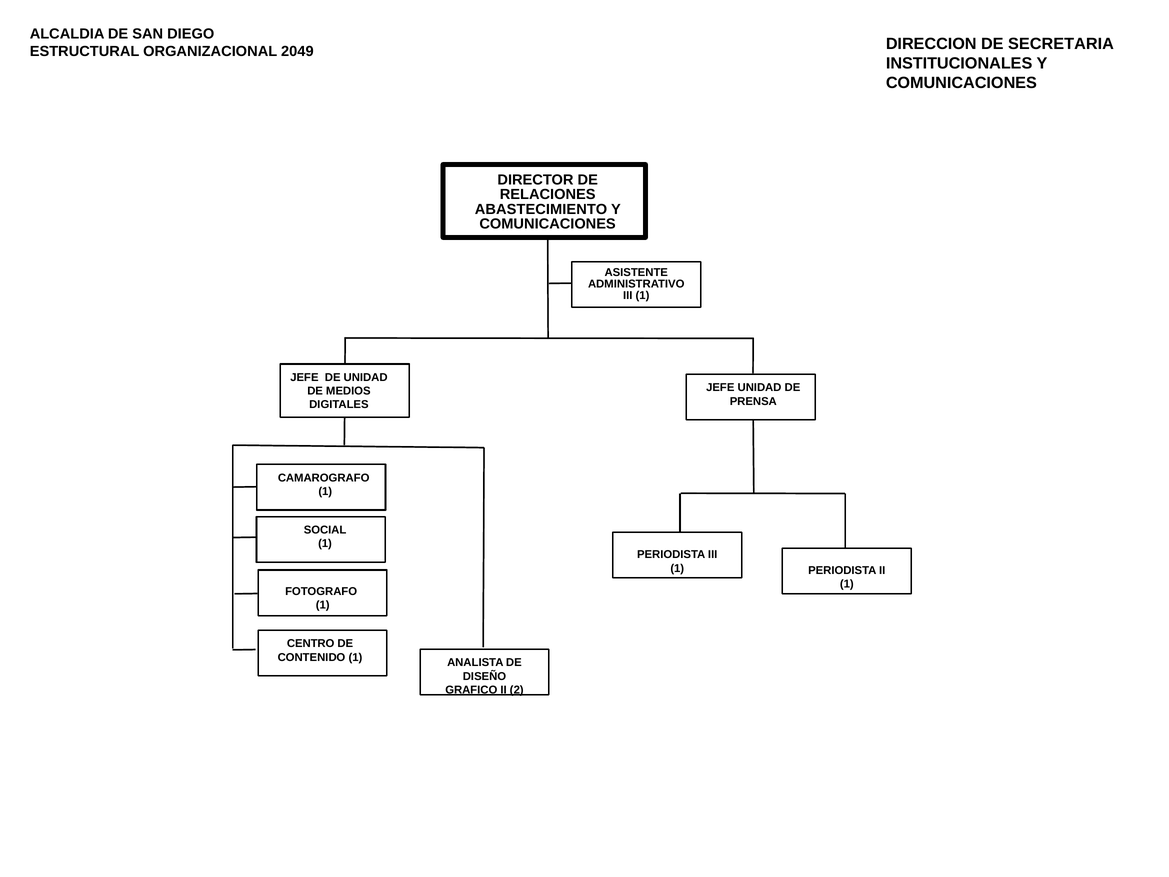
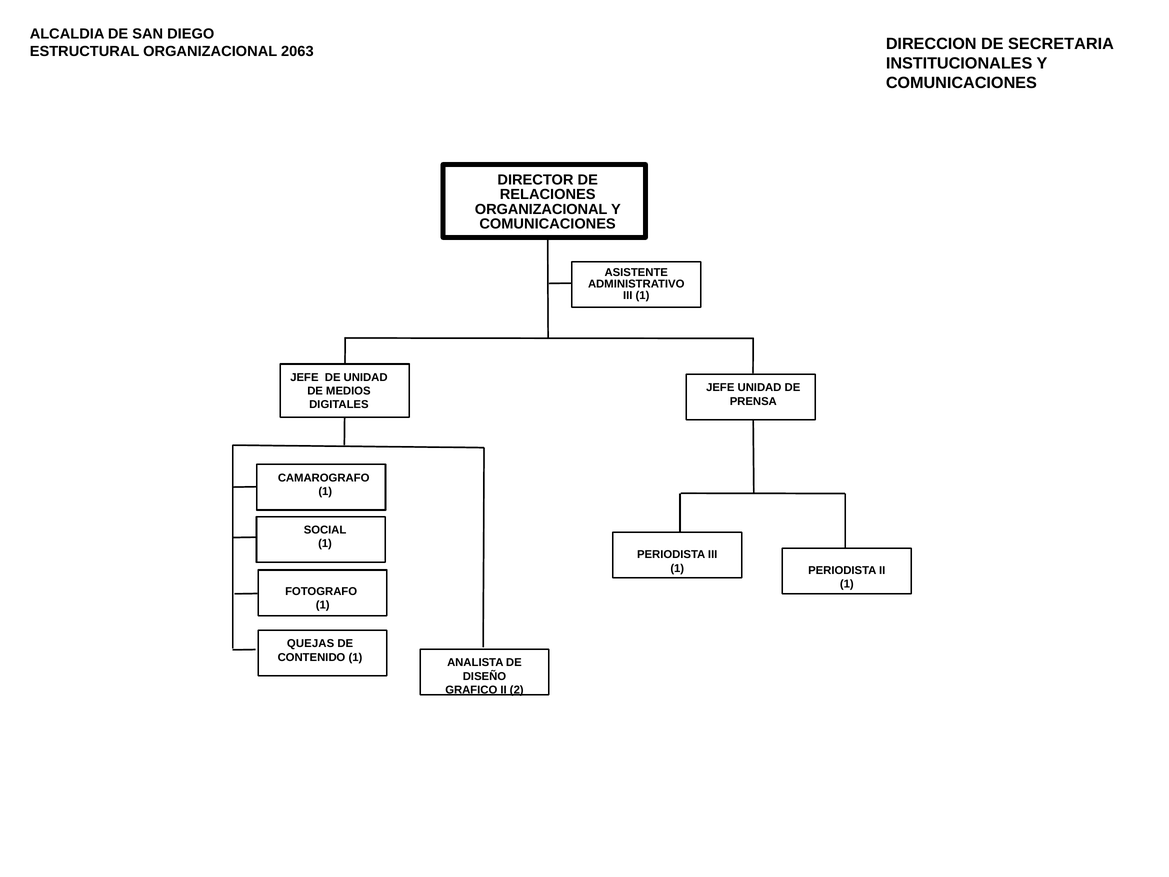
2049: 2049 -> 2063
ABASTECIMIENTO at (541, 209): ABASTECIMIENTO -> ORGANIZACIONAL
CENTRO: CENTRO -> QUEJAS
